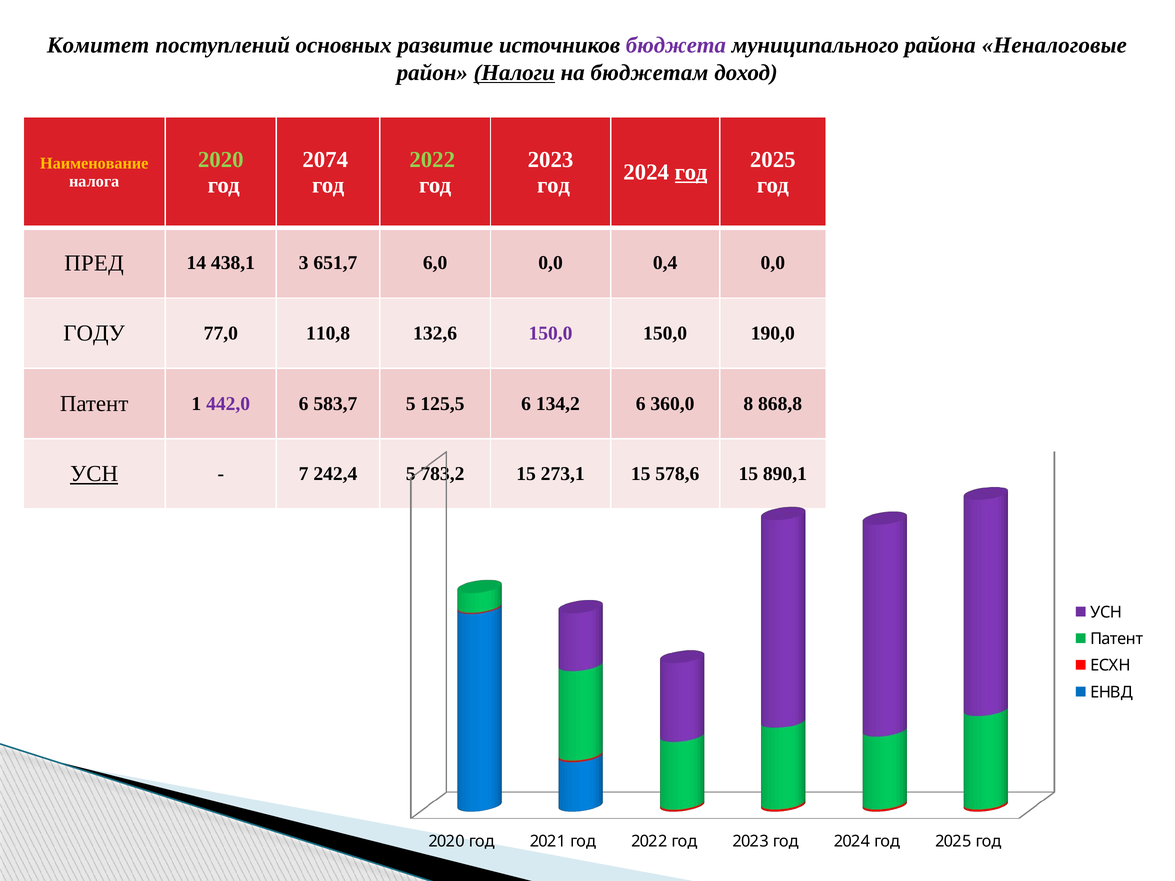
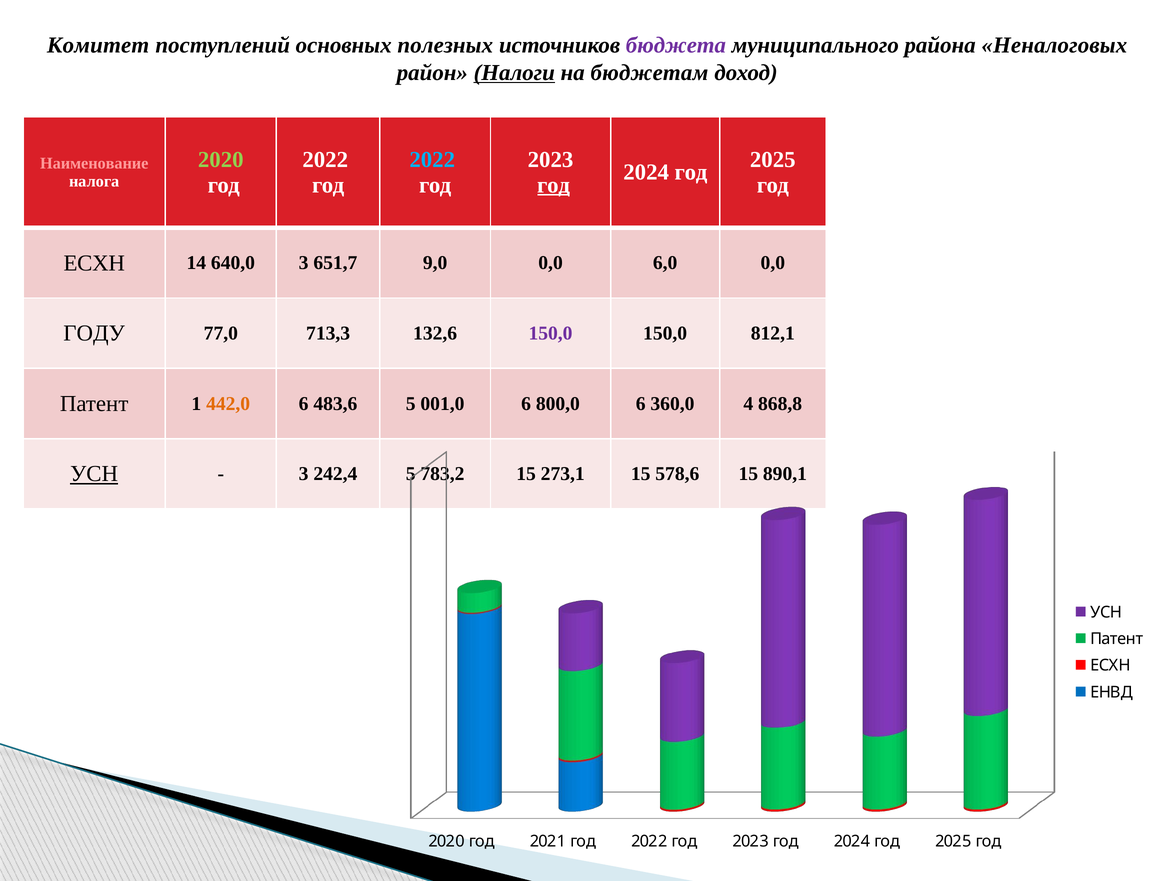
развитие: развитие -> полезных
Неналоговые: Неналоговые -> Неналоговых
2074 at (325, 160): 2074 -> 2022
2022 at (432, 160) colour: light green -> light blue
Наименование colour: yellow -> pink
год at (691, 172) underline: present -> none
год at (554, 185) underline: none -> present
ПРЕД at (94, 263): ПРЕД -> ЕСХН
438,1: 438,1 -> 640,0
6,0: 6,0 -> 9,0
0,4: 0,4 -> 6,0
110,8: 110,8 -> 713,3
190,0: 190,0 -> 812,1
442,0 colour: purple -> orange
583,7: 583,7 -> 483,6
125,5: 125,5 -> 001,0
134,2: 134,2 -> 800,0
8: 8 -> 4
7 at (304, 474): 7 -> 3
